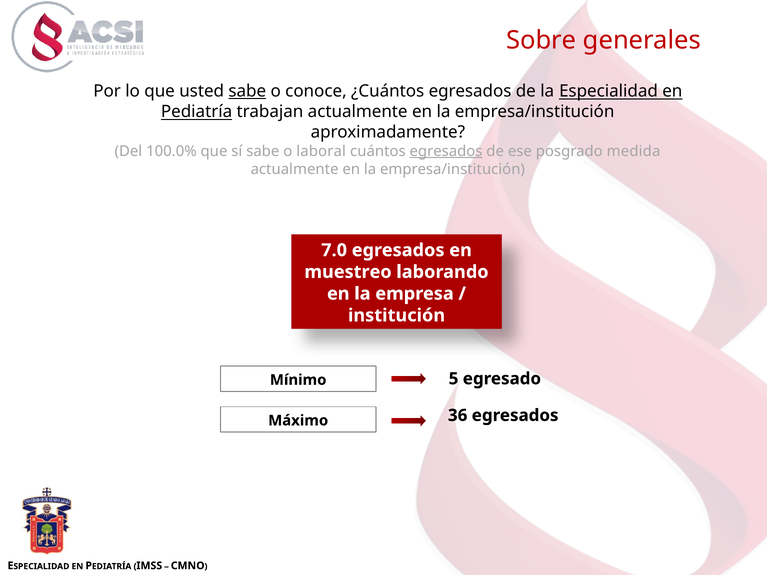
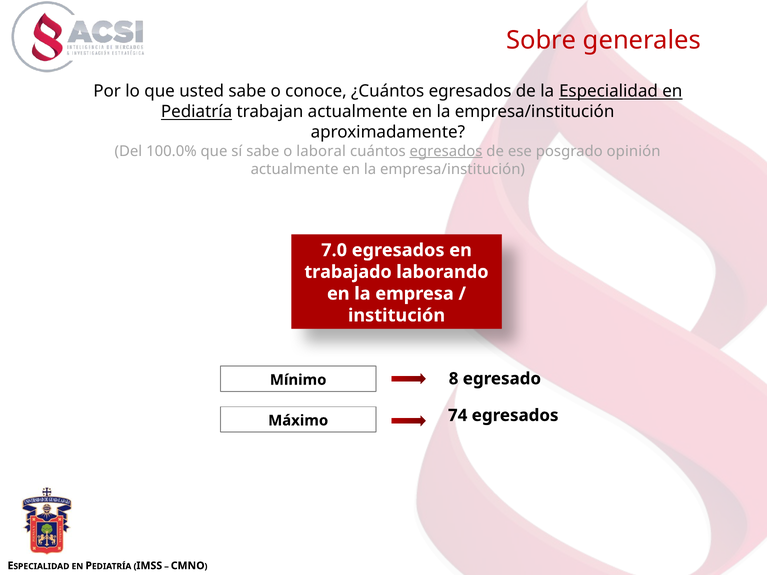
sabe at (247, 91) underline: present -> none
medida: medida -> opinión
muestreo: muestreo -> trabajado
5: 5 -> 8
36: 36 -> 74
